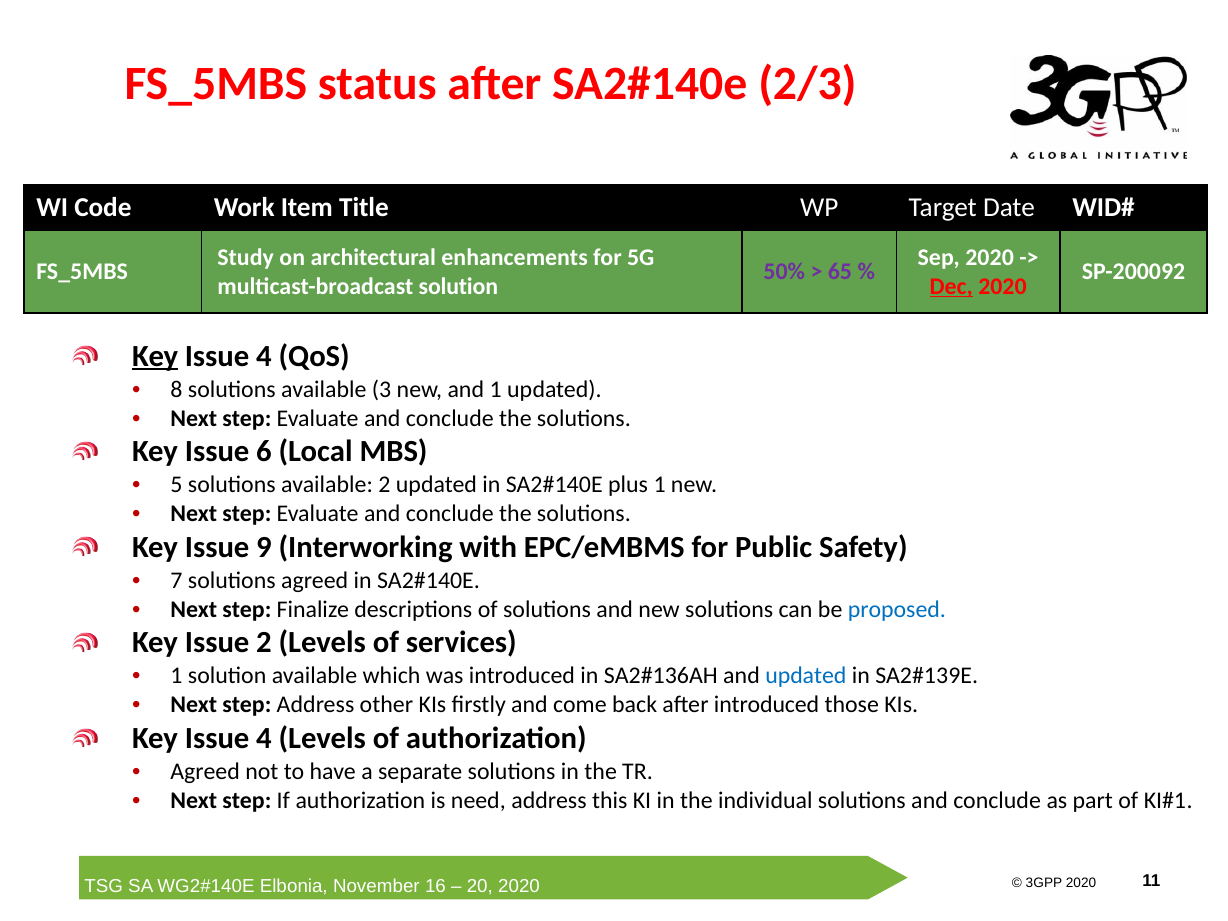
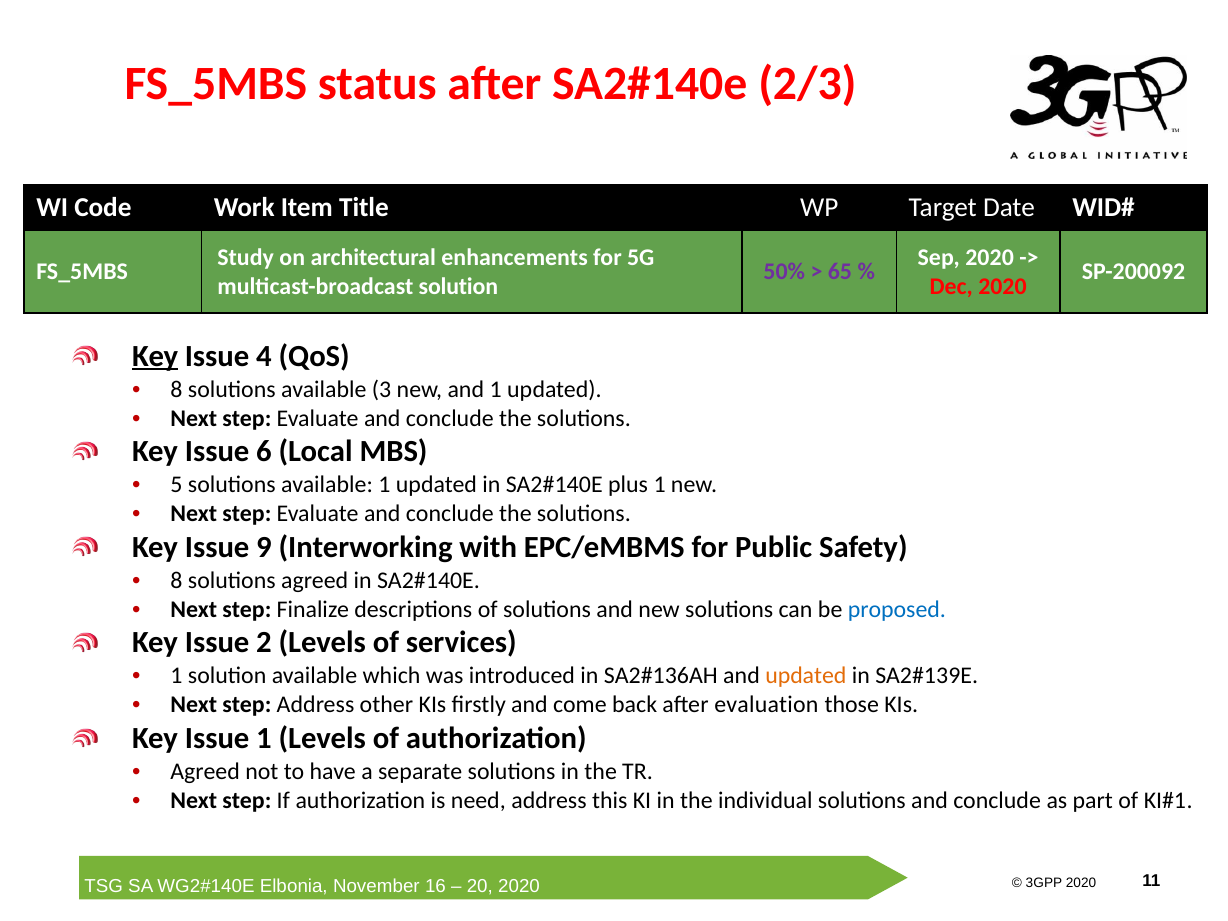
Dec underline: present -> none
available 2: 2 -> 1
7 at (177, 580): 7 -> 8
updated at (806, 676) colour: blue -> orange
after introduced: introduced -> evaluation
4 at (264, 738): 4 -> 1
